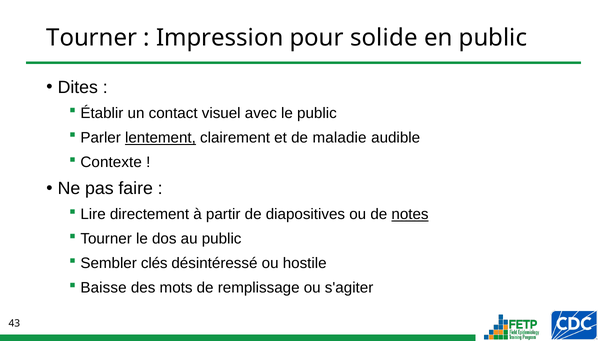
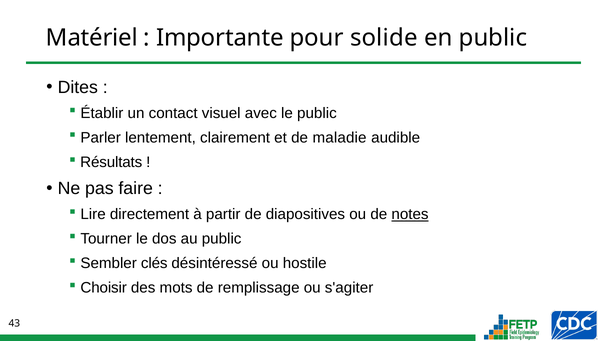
Tourner at (92, 38): Tourner -> Matériel
Impression: Impression -> Importante
lentement underline: present -> none
Contexte: Contexte -> Résultats
Baisse: Baisse -> Choisir
